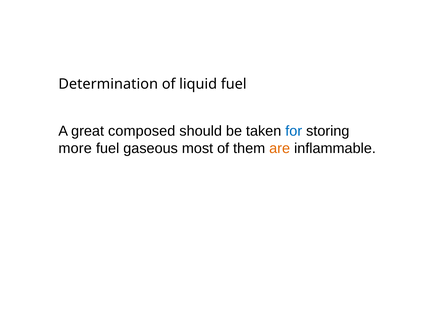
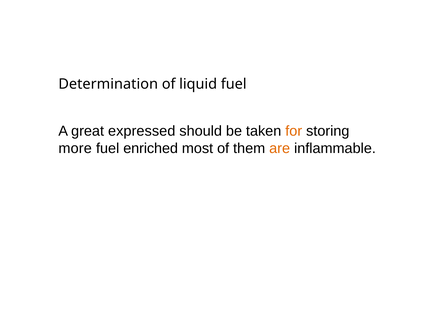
composed: composed -> expressed
for colour: blue -> orange
gaseous: gaseous -> enriched
